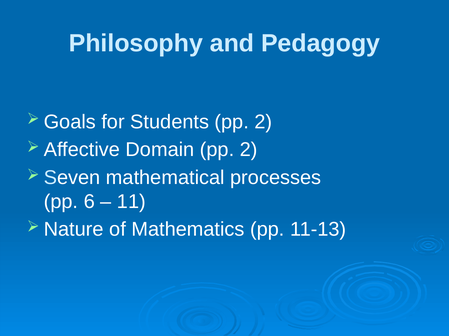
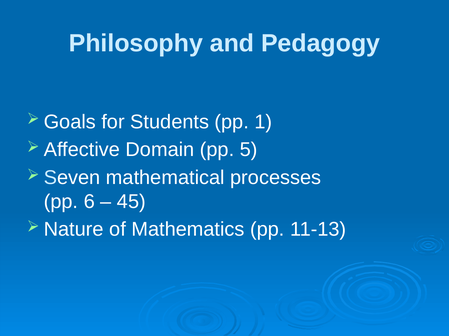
Students pp 2: 2 -> 1
Domain pp 2: 2 -> 5
11: 11 -> 45
